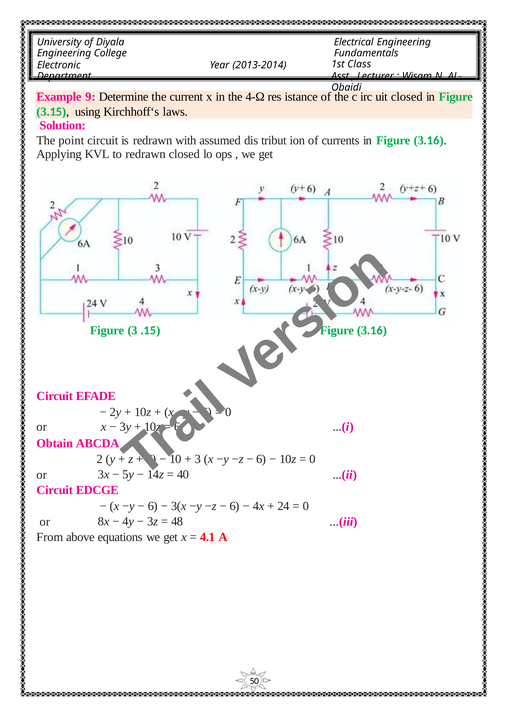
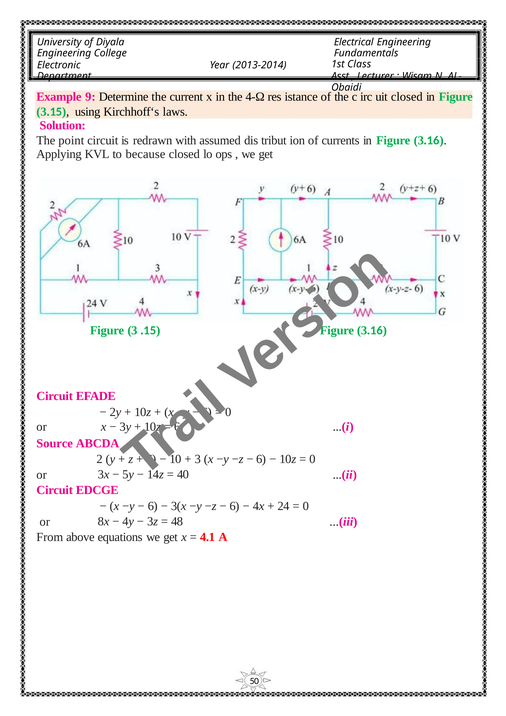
to redrawn: redrawn -> because
Obtain: Obtain -> Source
